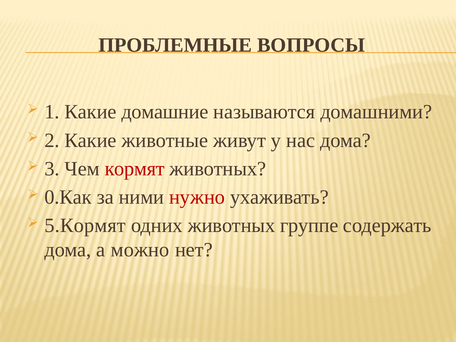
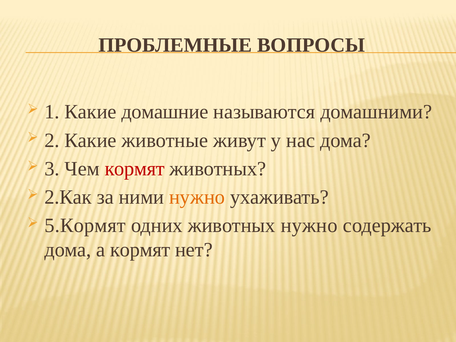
0.Как: 0.Как -> 2.Как
нужно at (197, 197) colour: red -> orange
животных группе: группе -> нужно
а можно: можно -> кормят
